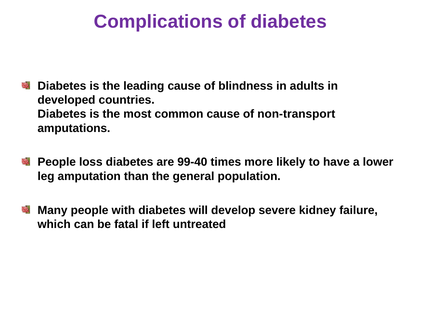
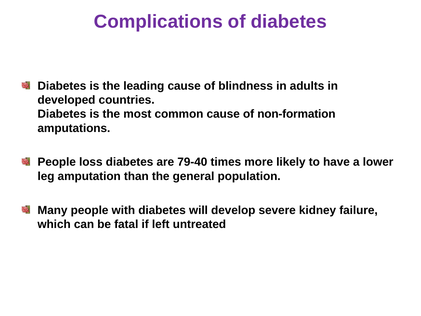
non-transport: non-transport -> non-formation
99-40: 99-40 -> 79-40
